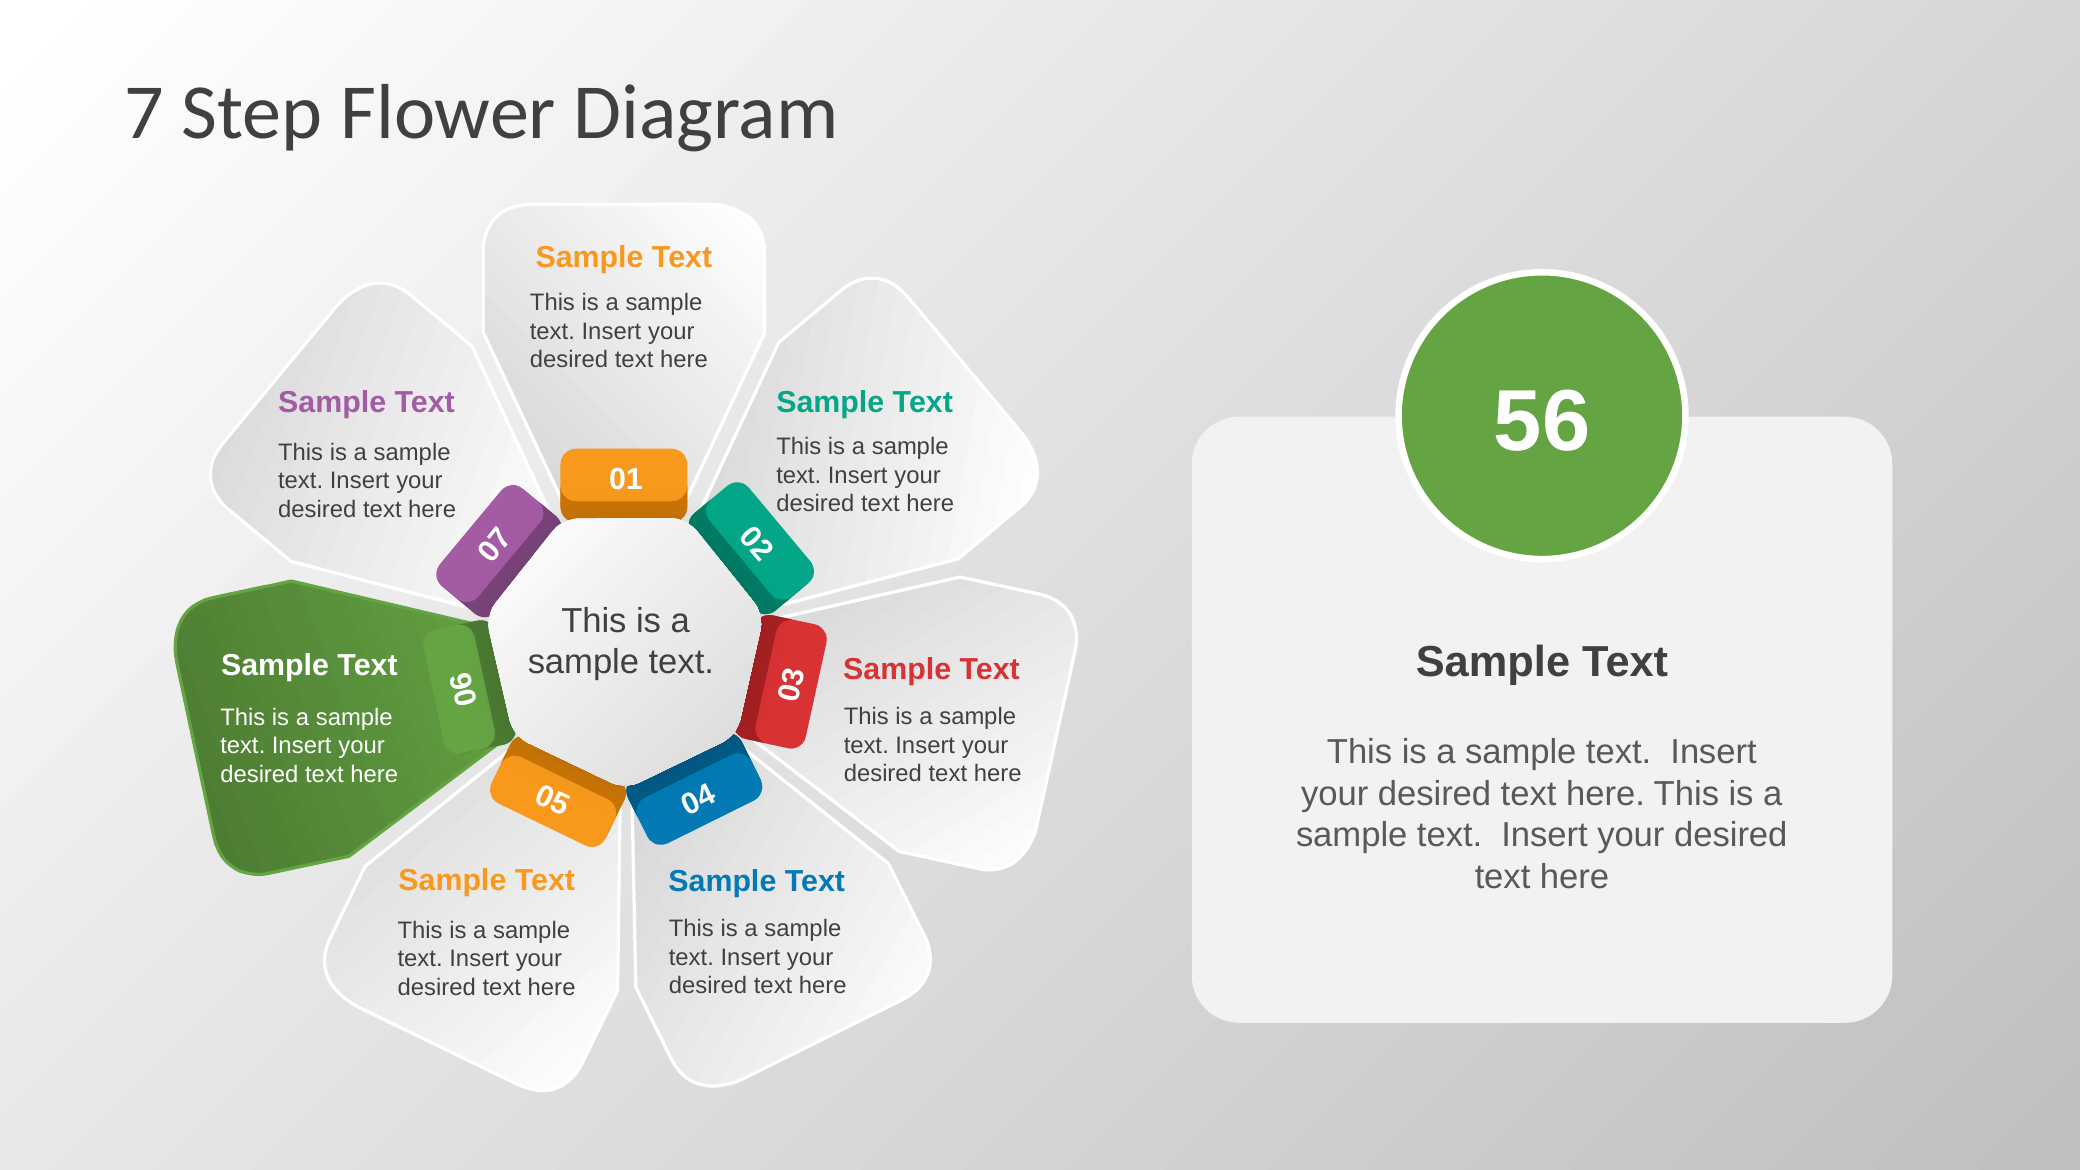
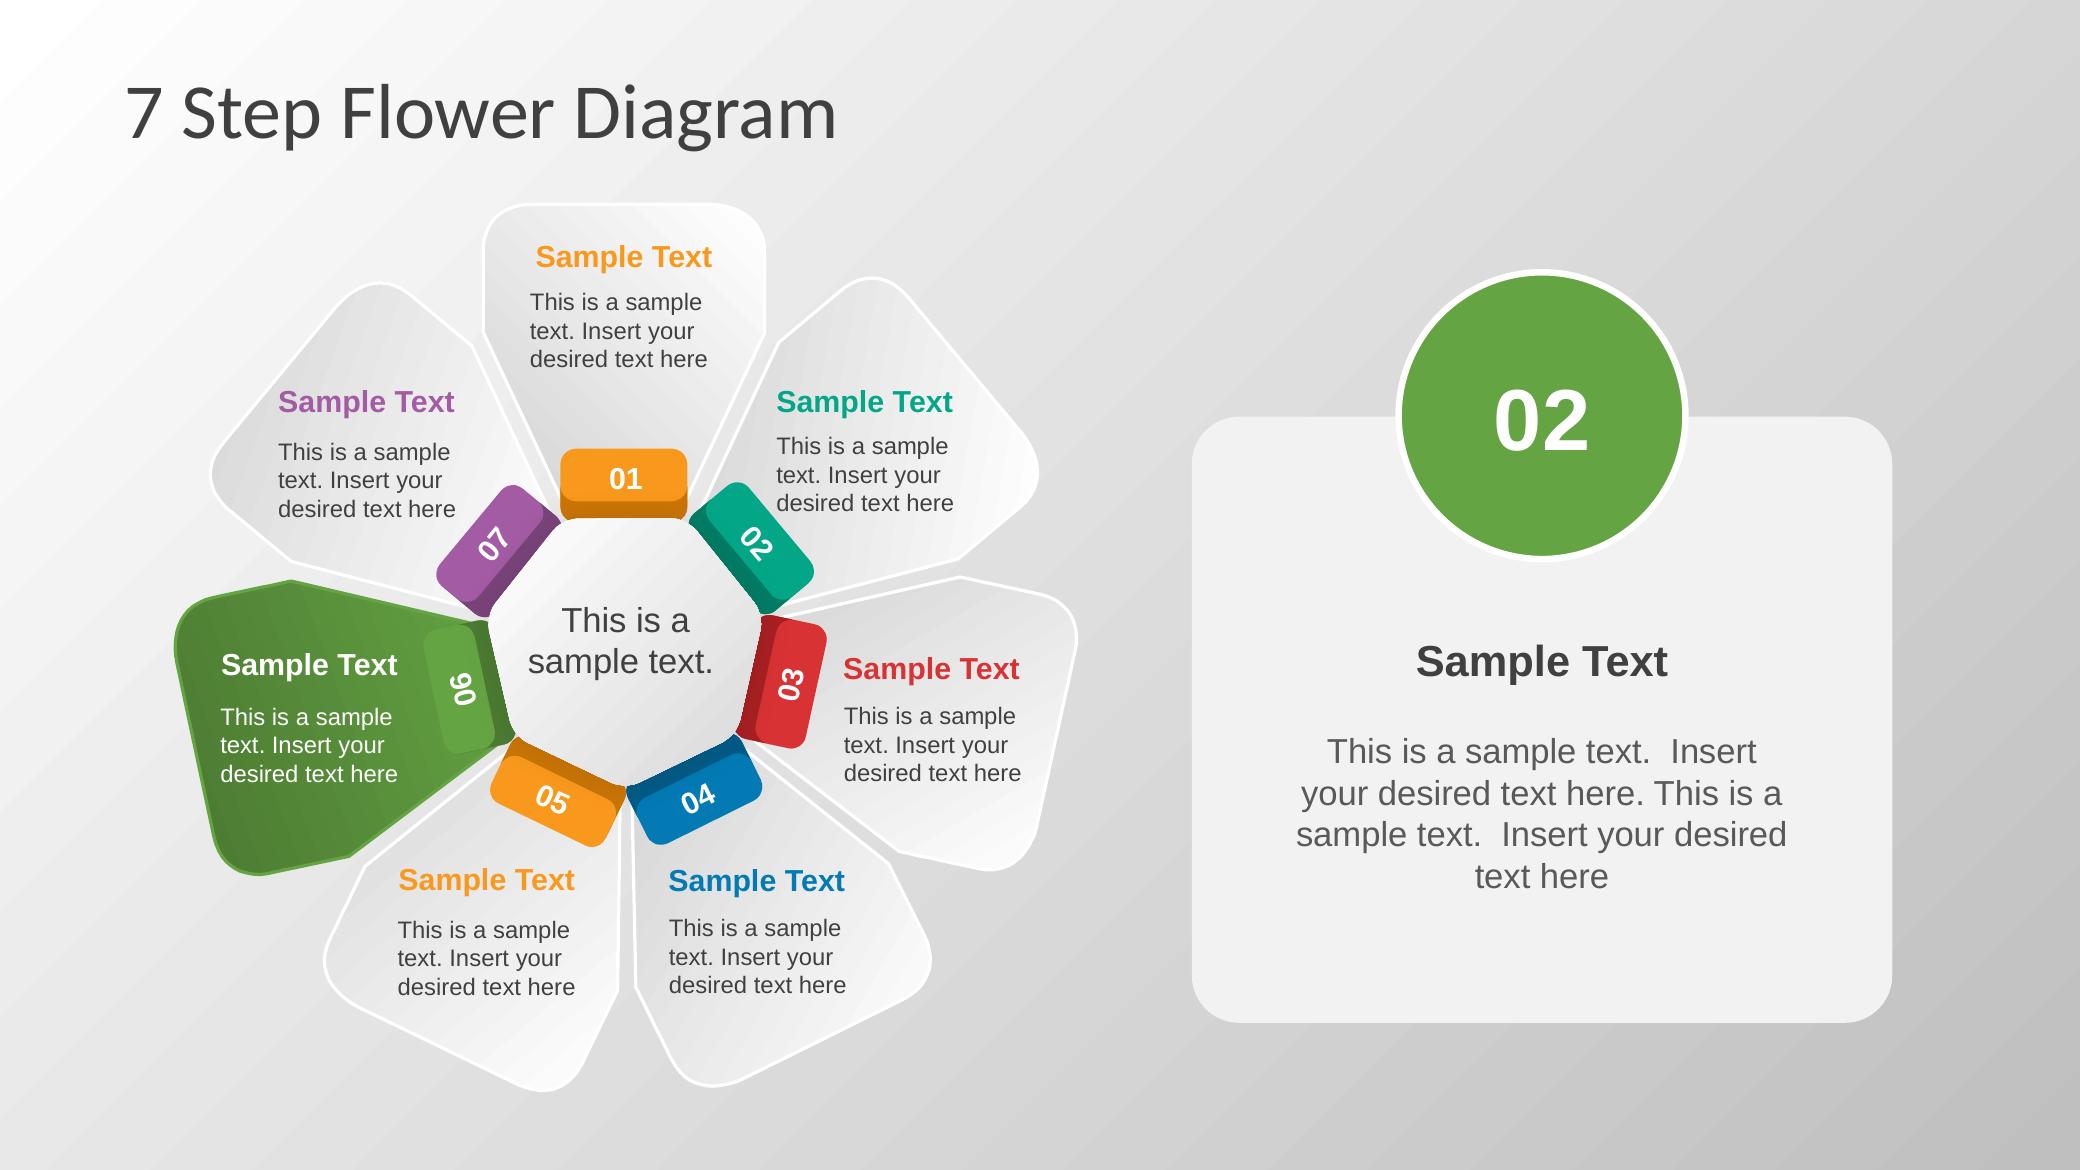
56: 56 -> 02
